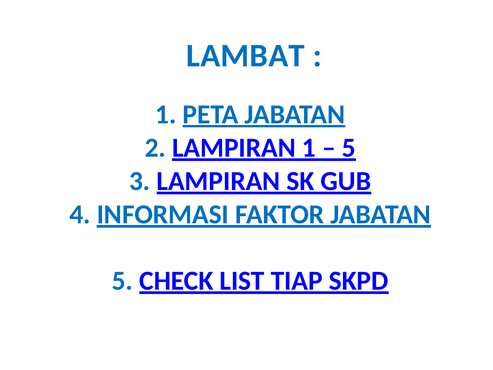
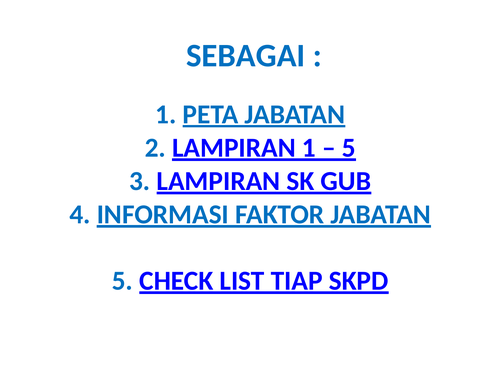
LAMBAT: LAMBAT -> SEBAGAI
